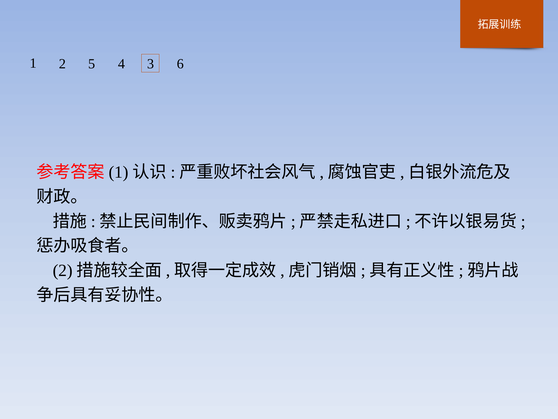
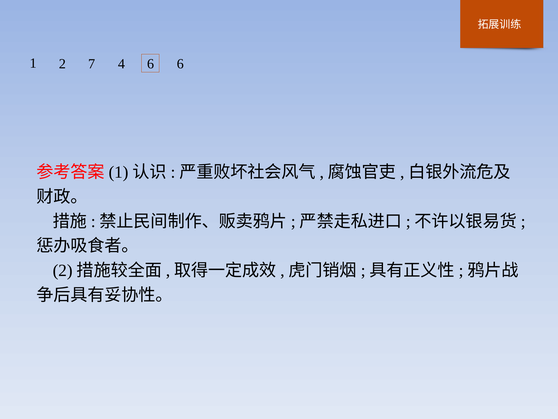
5: 5 -> 7
4 3: 3 -> 6
